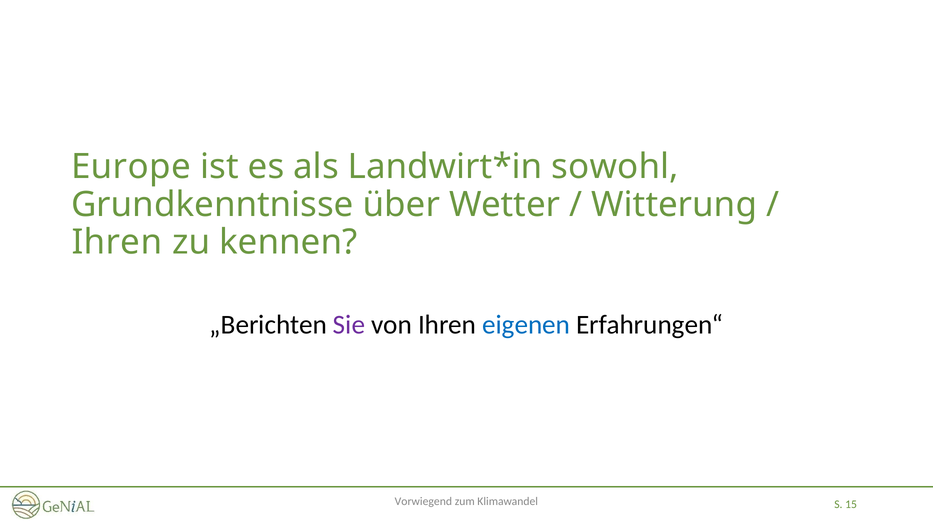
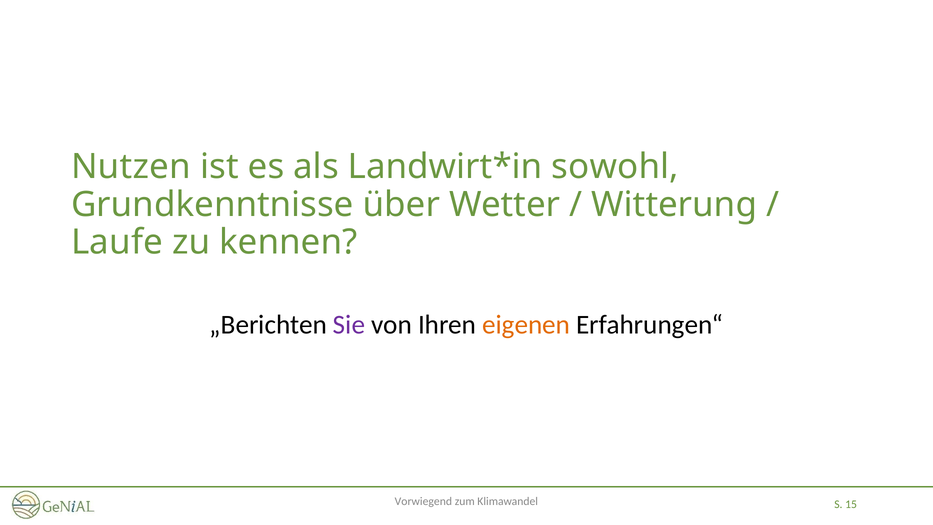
Europe: Europe -> Nutzen
Ihren at (117, 242): Ihren -> Laufe
eigenen colour: blue -> orange
